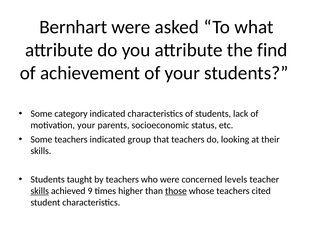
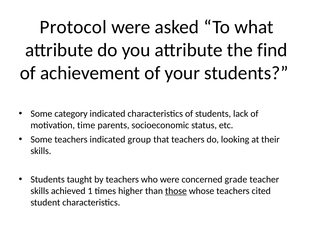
Bernhart: Bernhart -> Protocol
motivation your: your -> time
levels: levels -> grade
skills at (40, 191) underline: present -> none
9: 9 -> 1
